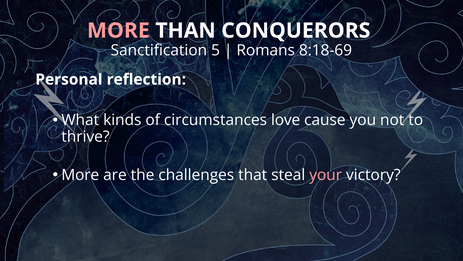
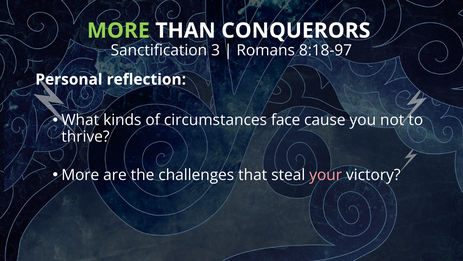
MORE at (118, 31) colour: pink -> light green
5: 5 -> 3
8:18-69: 8:18-69 -> 8:18-97
love: love -> face
